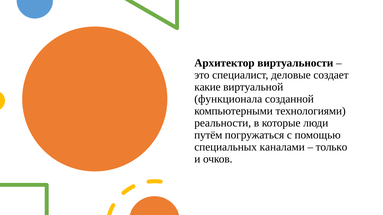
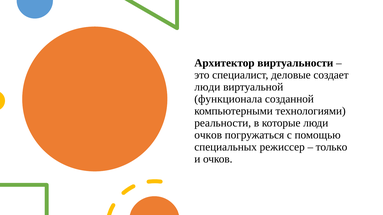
какие at (207, 87): какие -> люди
путём at (208, 135): путём -> очков
каналами: каналами -> режиссер
